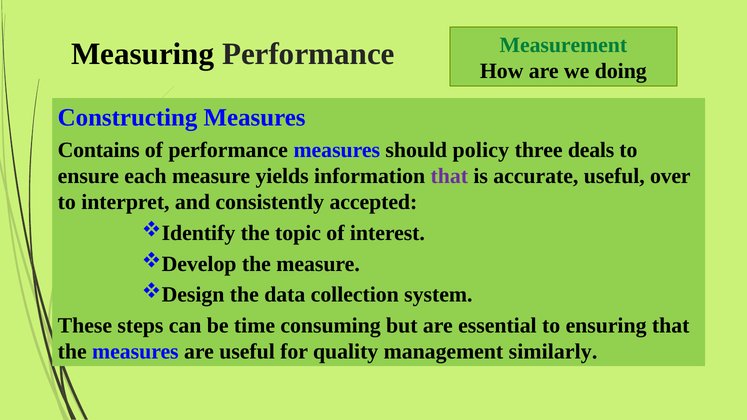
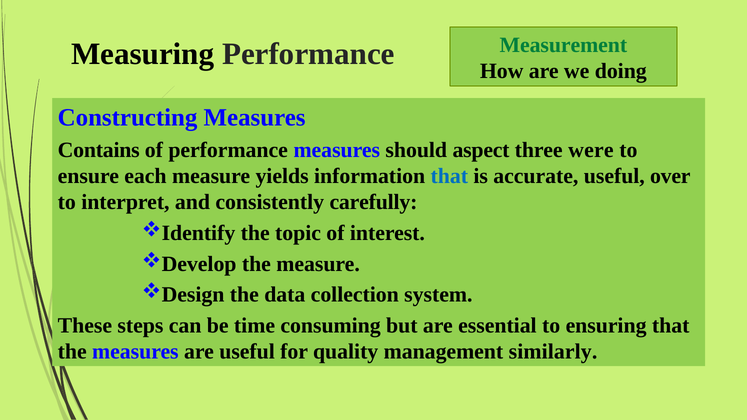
policy: policy -> aspect
deals: deals -> were
that at (449, 176) colour: purple -> blue
accepted: accepted -> carefully
